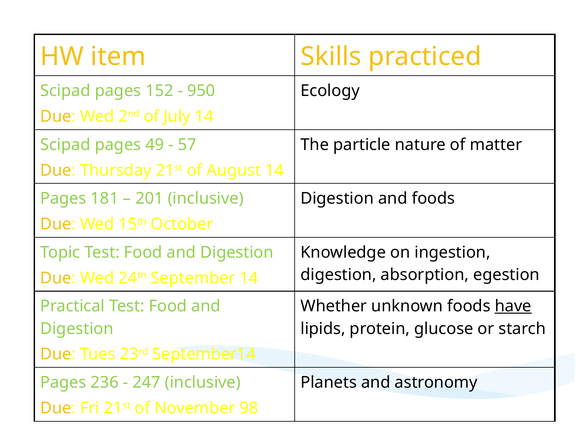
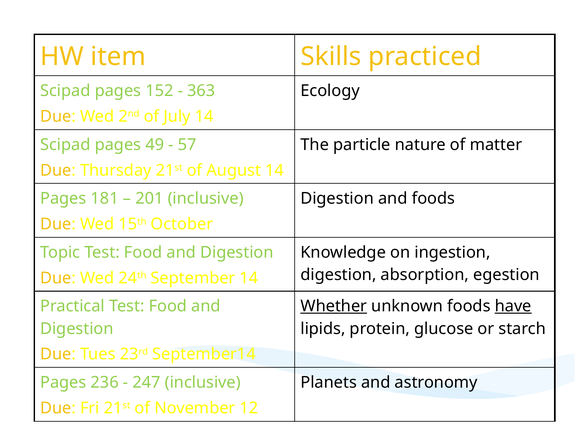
950: 950 -> 363
Whether underline: none -> present
98: 98 -> 12
